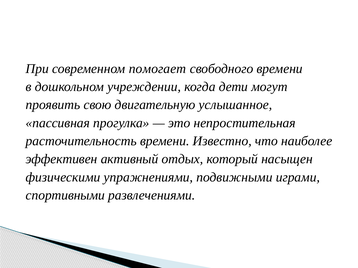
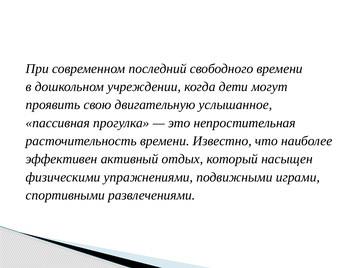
помогает: помогает -> последний
